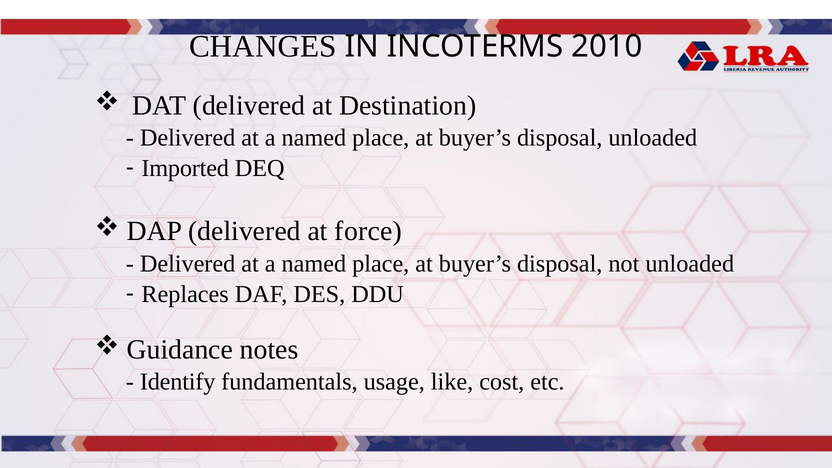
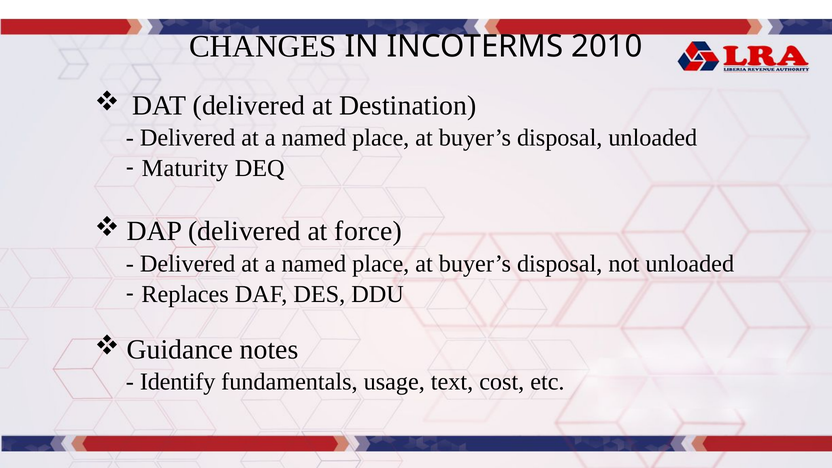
Imported: Imported -> Maturity
like: like -> text
